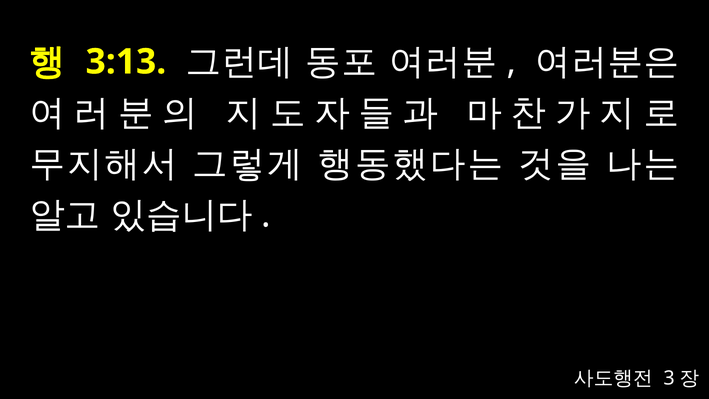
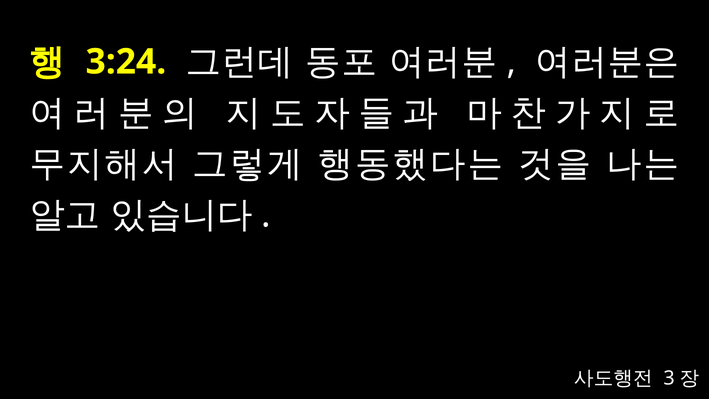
3:13: 3:13 -> 3:24
